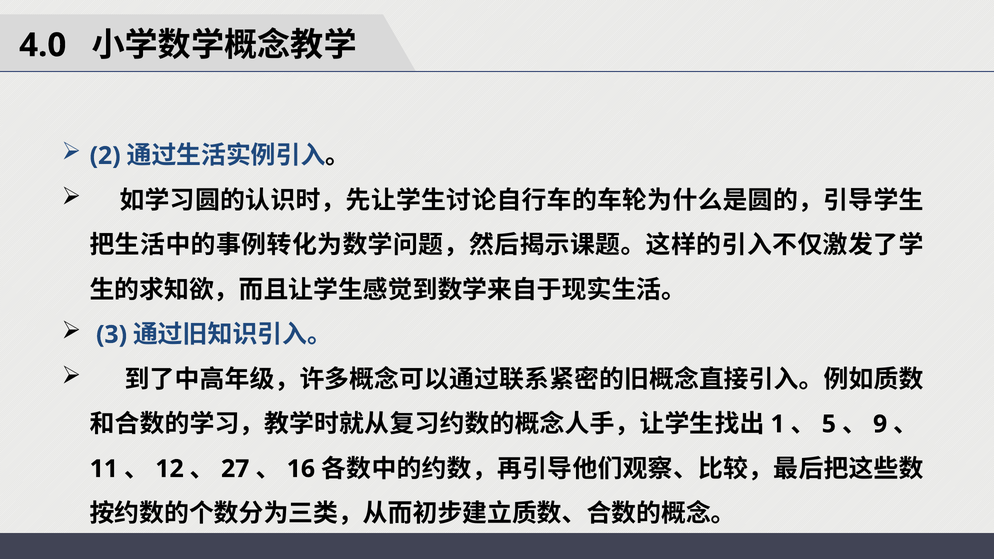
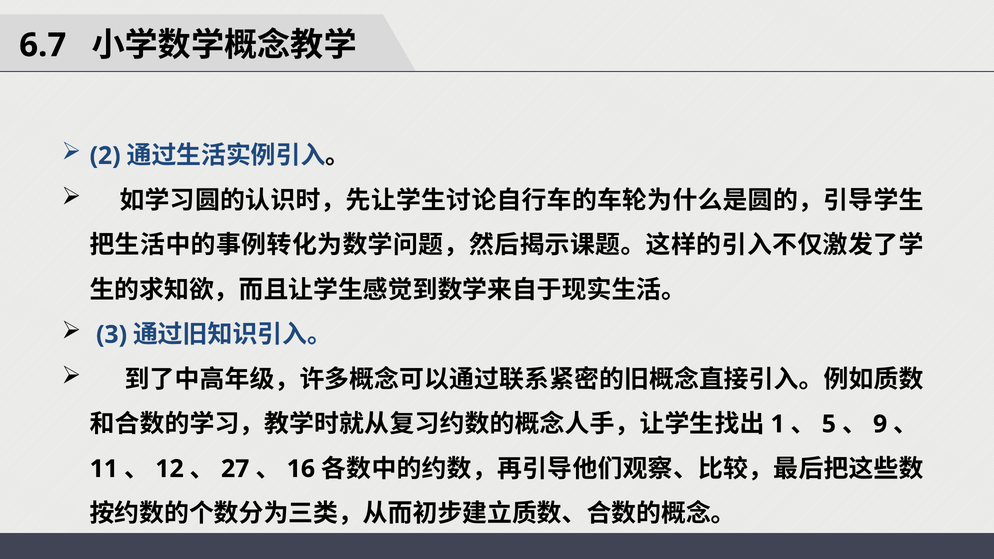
4.0: 4.0 -> 6.7
